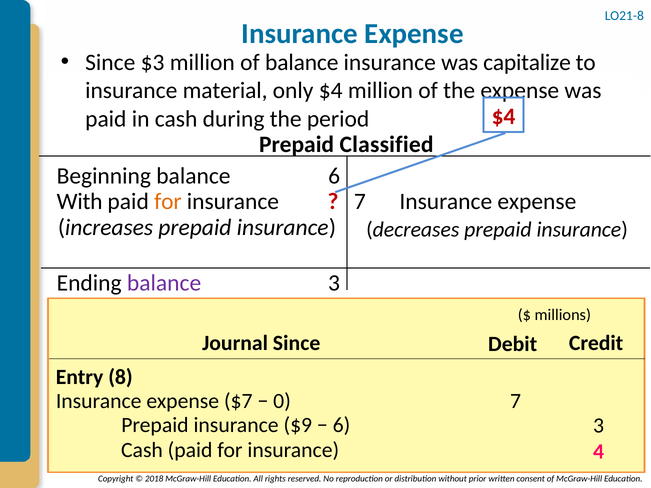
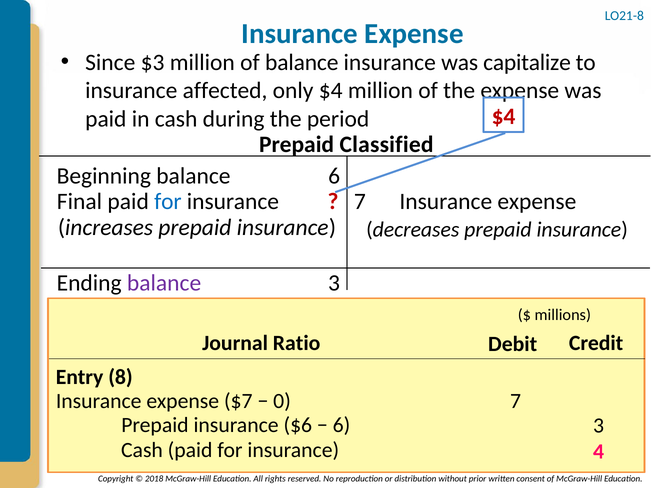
material: material -> affected
With: With -> Final
for at (168, 202) colour: orange -> blue
Journal Since: Since -> Ratio
$9: $9 -> $6
